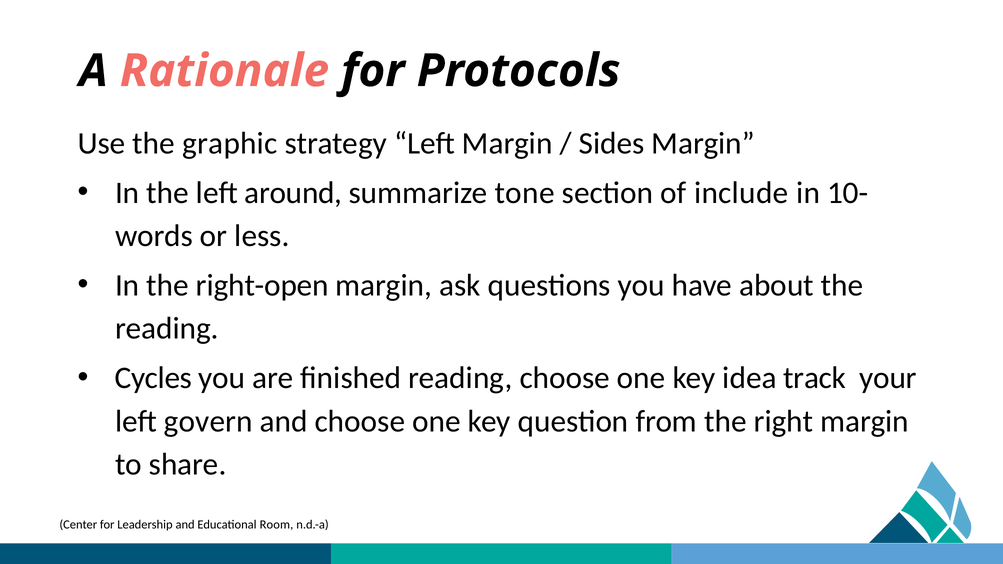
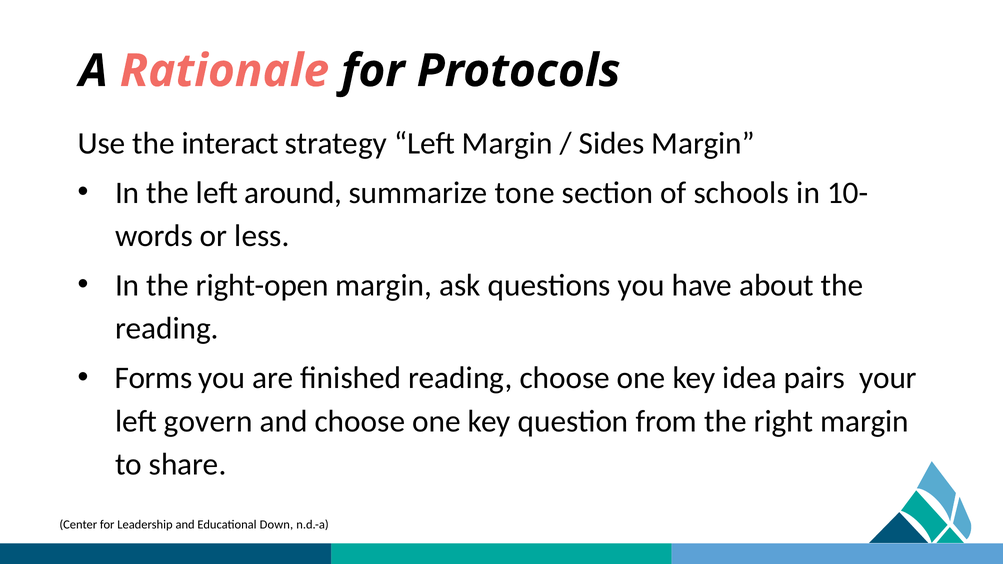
graphic: graphic -> interact
include: include -> schools
Cycles: Cycles -> Forms
track: track -> pairs
Room: Room -> Down
